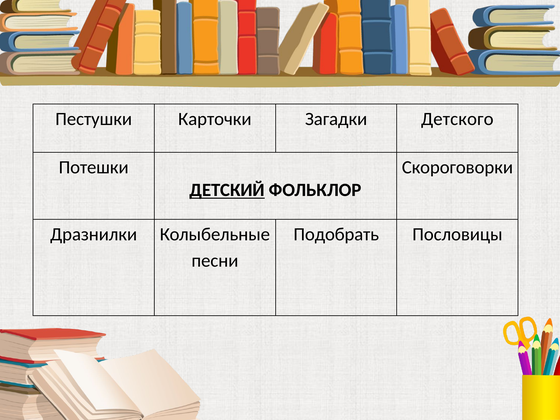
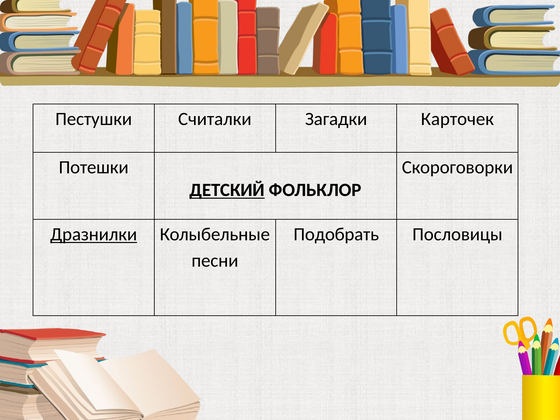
Карточки: Карточки -> Считалки
Детского: Детского -> Карточек
Дразнилки underline: none -> present
